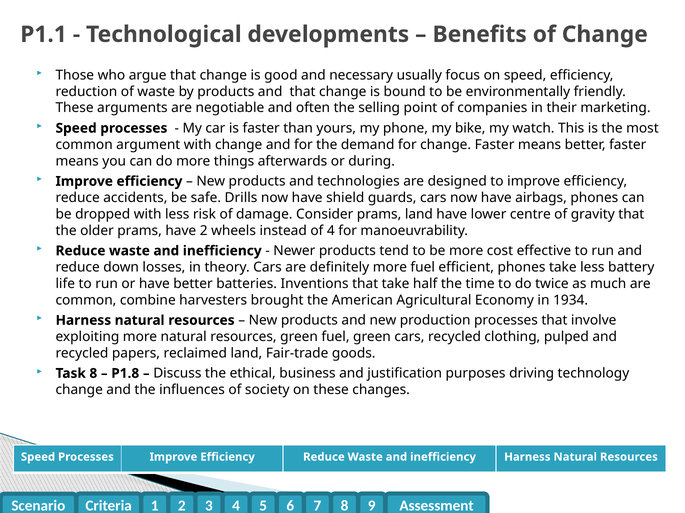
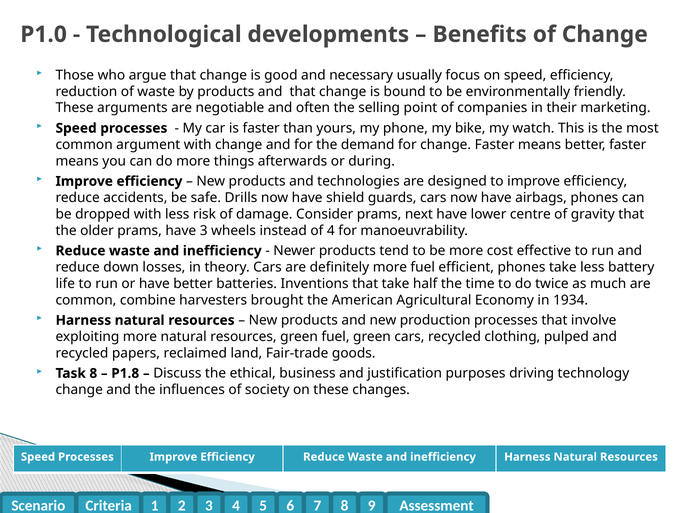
P1.1: P1.1 -> P1.0
prams land: land -> next
have 2: 2 -> 3
